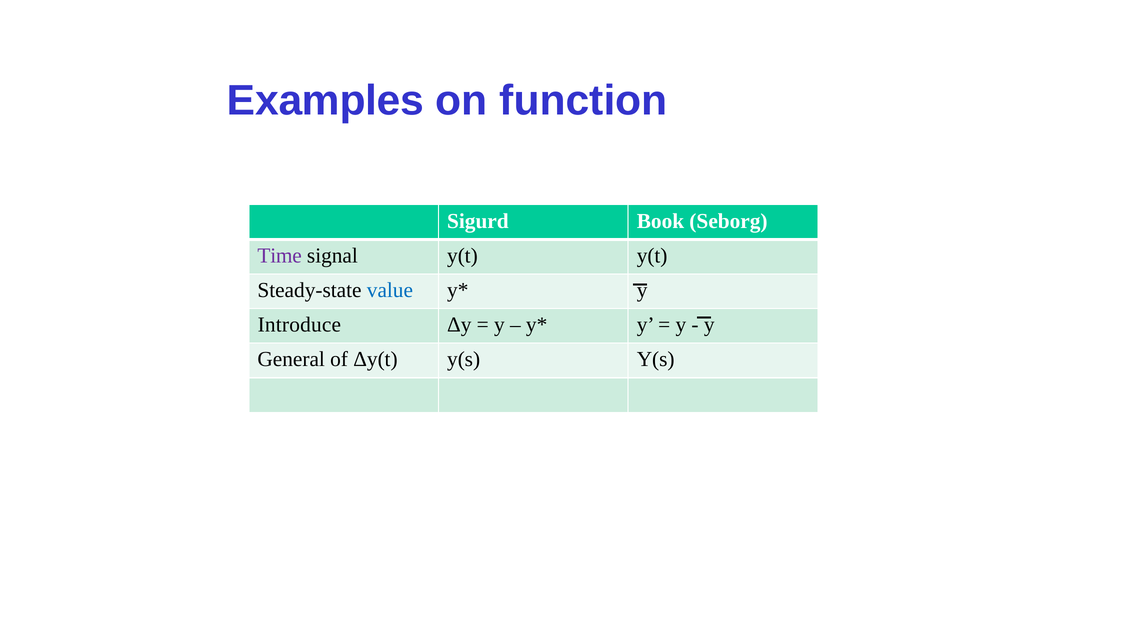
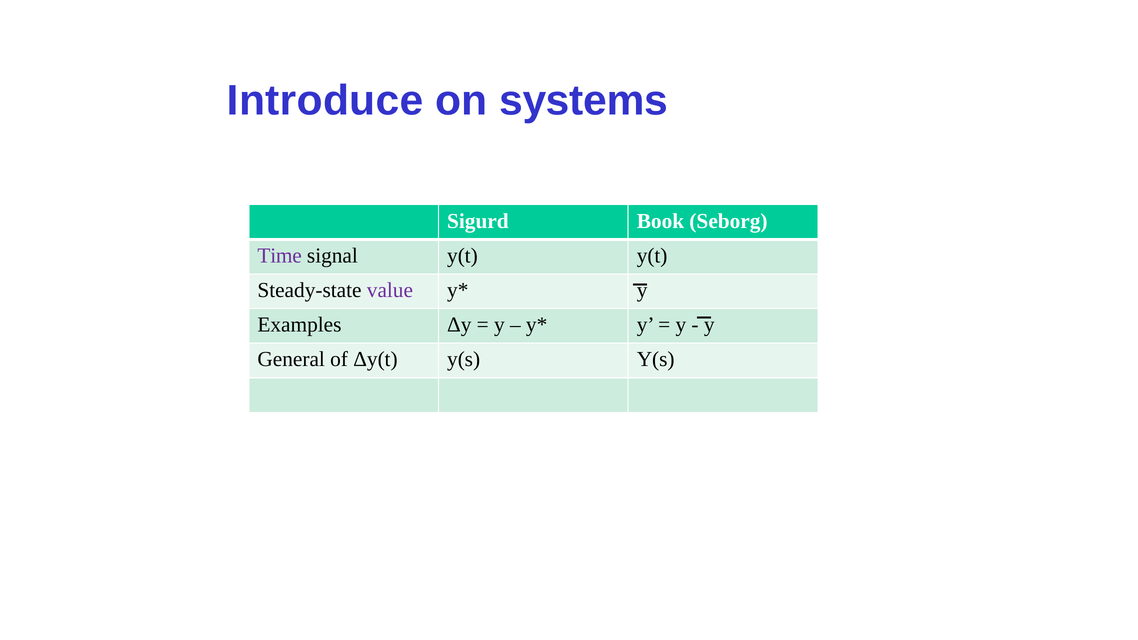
Examples: Examples -> Introduce
function: function -> systems
value colour: blue -> purple
Introduce: Introduce -> Examples
